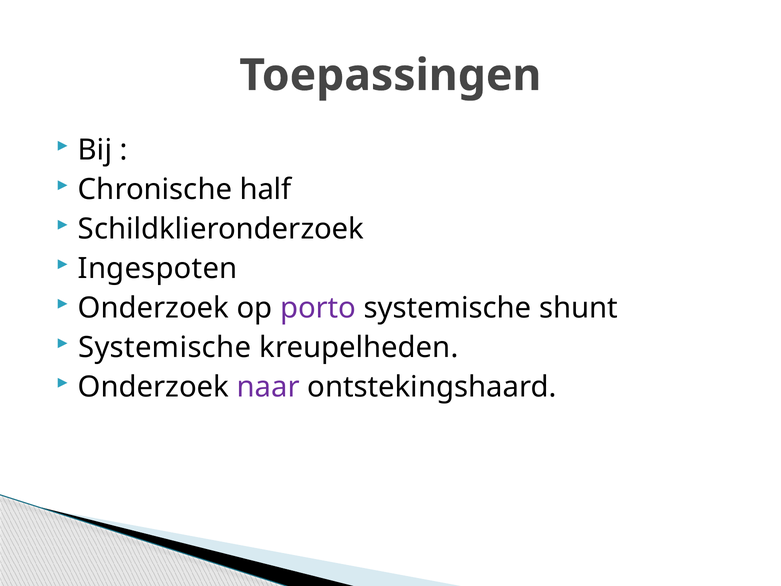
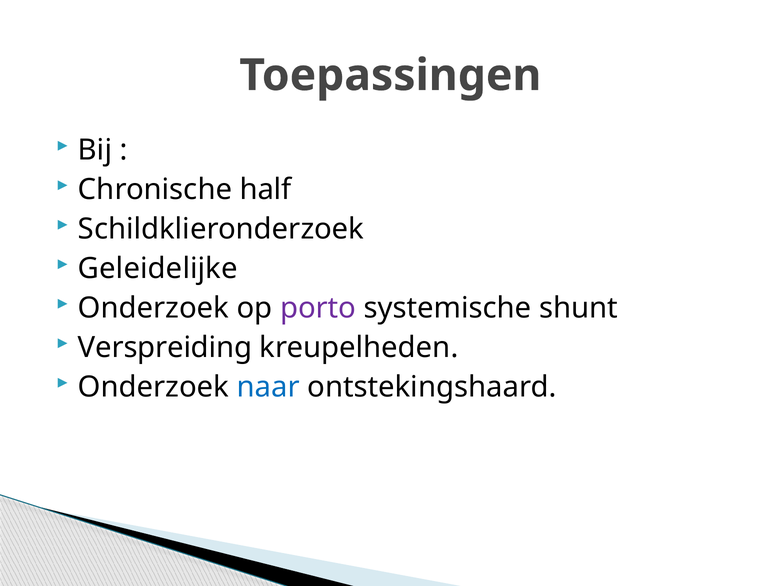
Ingespoten: Ingespoten -> Geleidelijke
Systemische at (165, 348): Systemische -> Verspreiding
naar colour: purple -> blue
